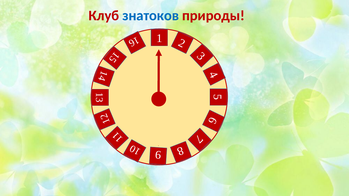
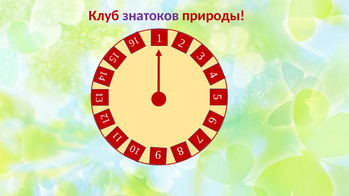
знатоков colour: blue -> purple
